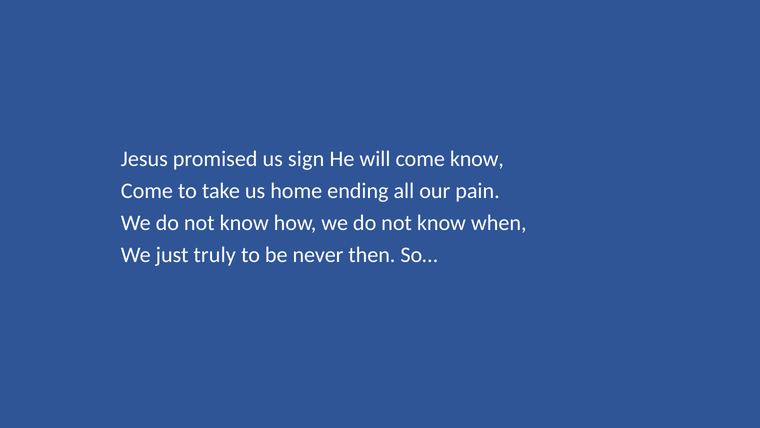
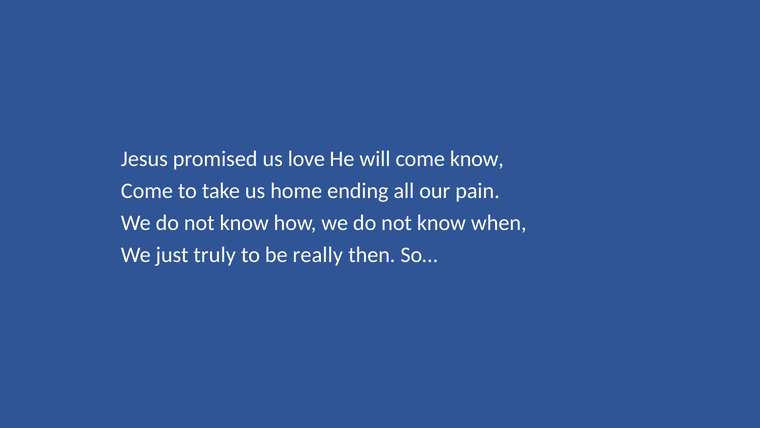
sign: sign -> love
never: never -> really
